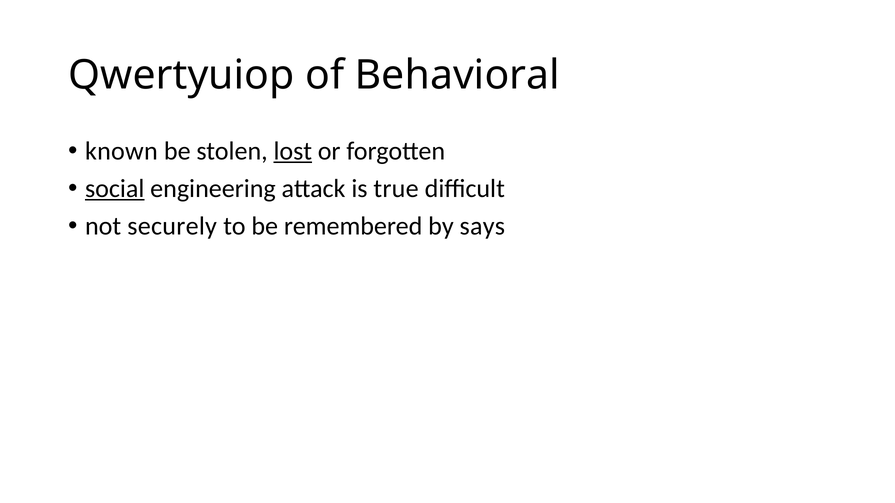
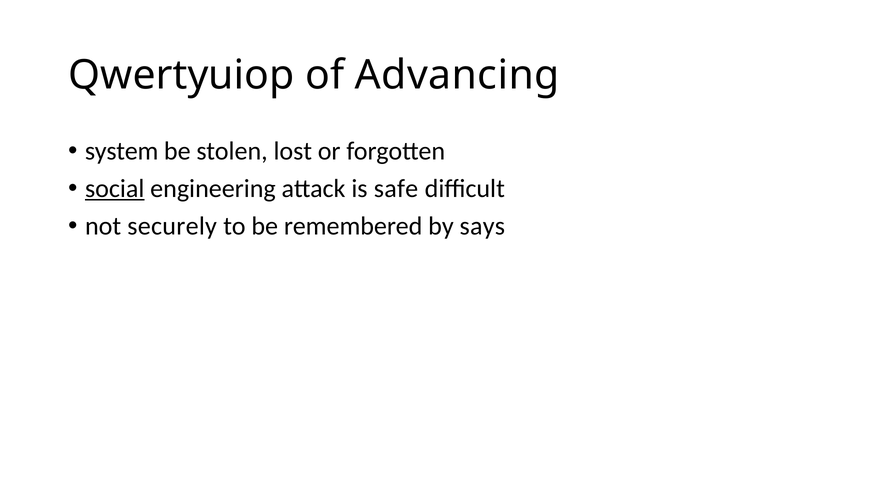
Behavioral: Behavioral -> Advancing
known: known -> system
lost underline: present -> none
true: true -> safe
